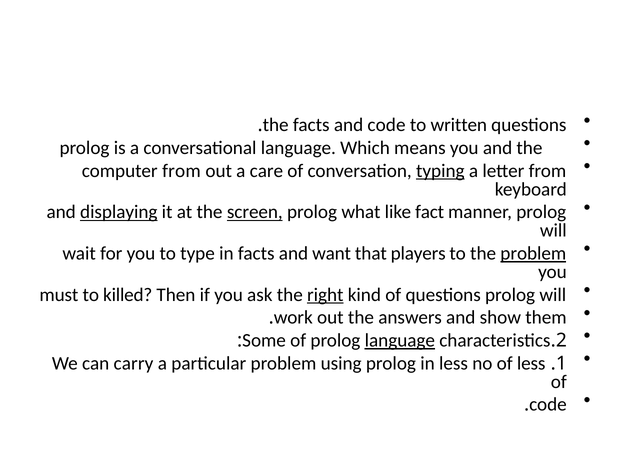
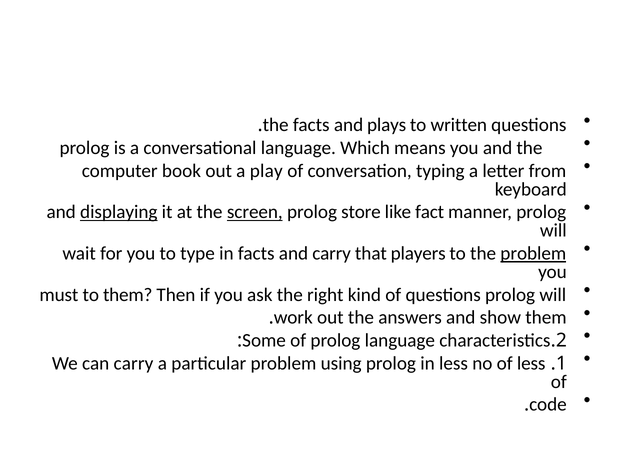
and code: code -> plays
computer from: from -> book
care: care -> play
typing underline: present -> none
what: what -> store
and want: want -> carry
to killed: killed -> them
right underline: present -> none
language at (400, 340) underline: present -> none
